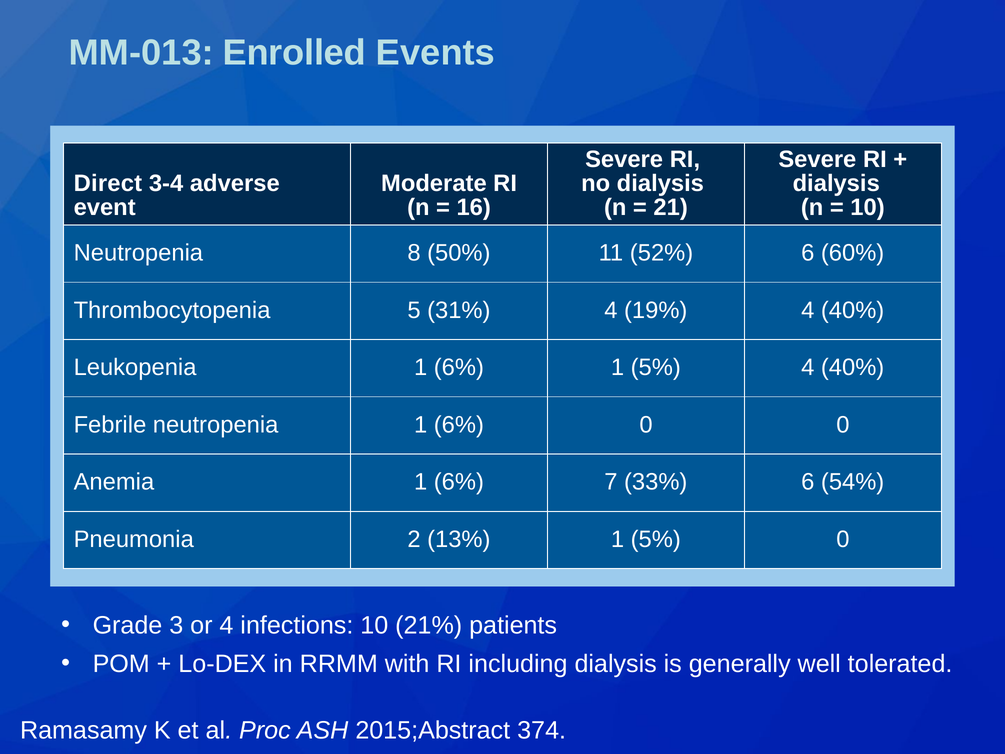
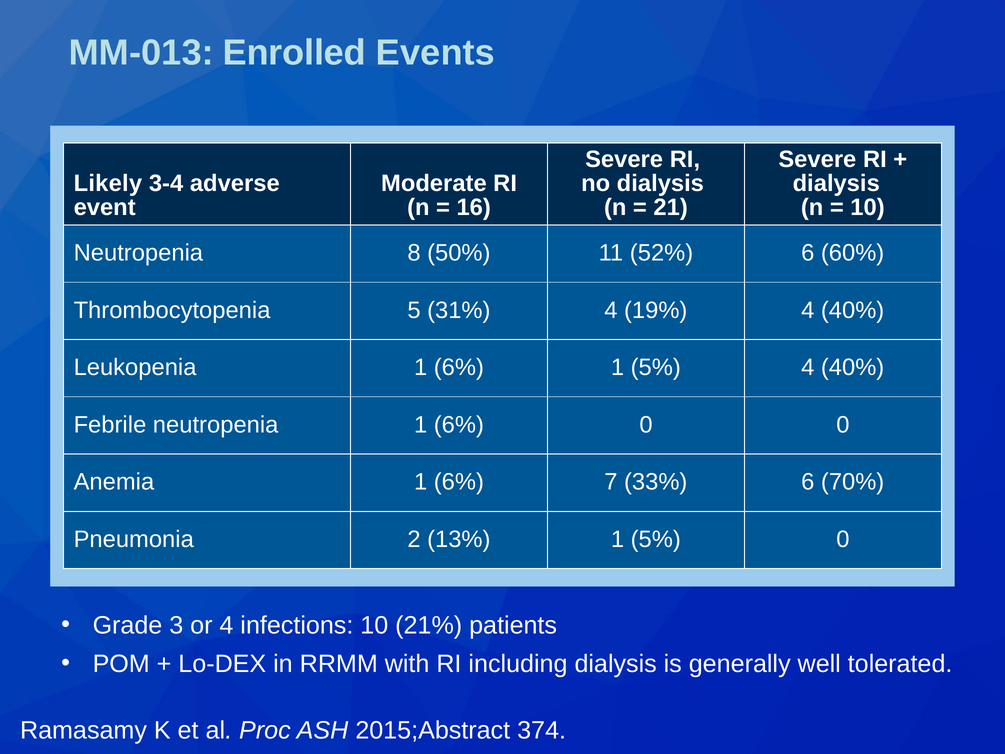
Direct: Direct -> Likely
54%: 54% -> 70%
